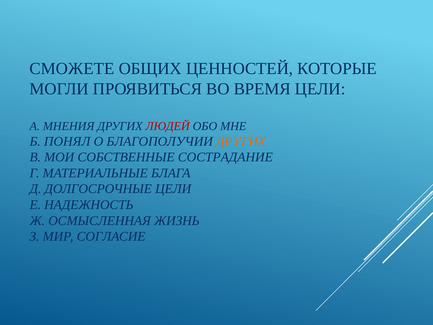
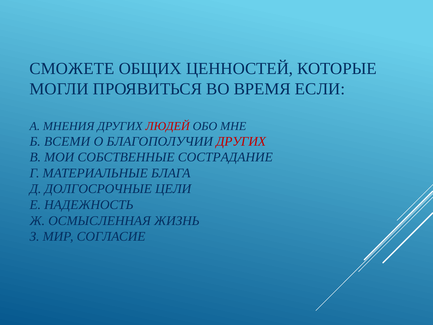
ВРЕМЯ ЦЕЛИ: ЦЕЛИ -> ЕСЛИ
ПОНЯЛ: ПОНЯЛ -> ВСЕМИ
ДРУГИХ at (241, 141) colour: orange -> red
